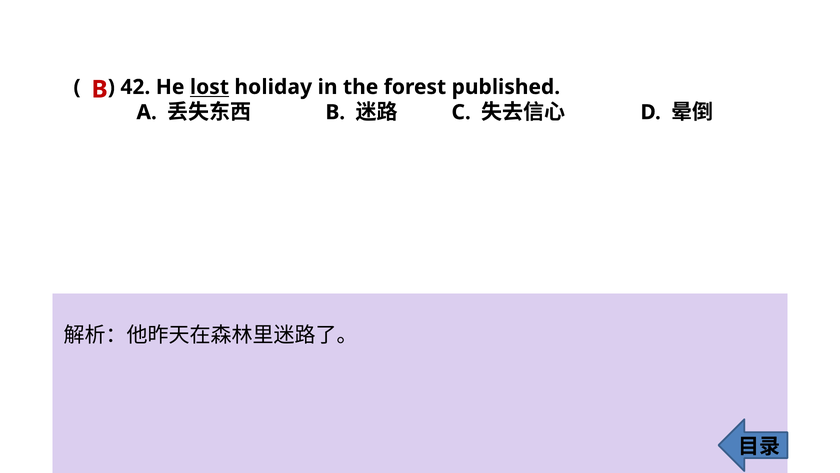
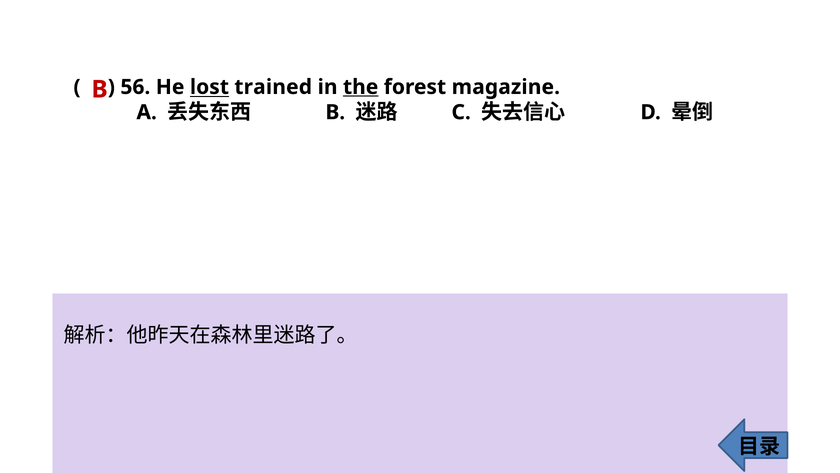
42: 42 -> 56
holiday: holiday -> trained
the underline: none -> present
published: published -> magazine
